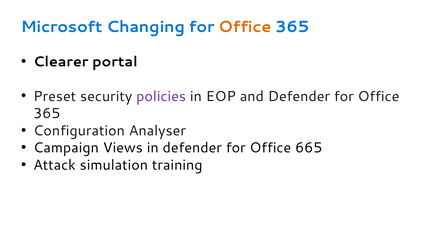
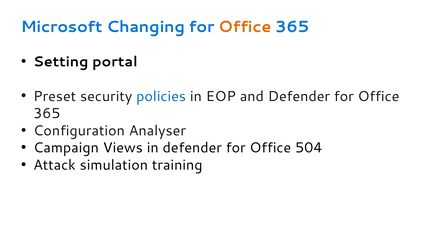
Clearer: Clearer -> Setting
policies colour: purple -> blue
665: 665 -> 504
